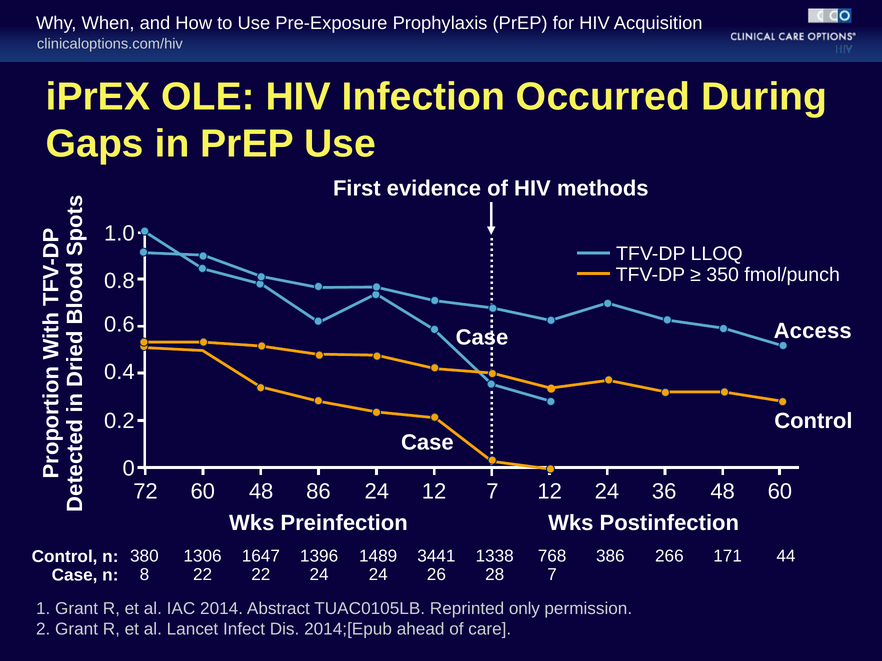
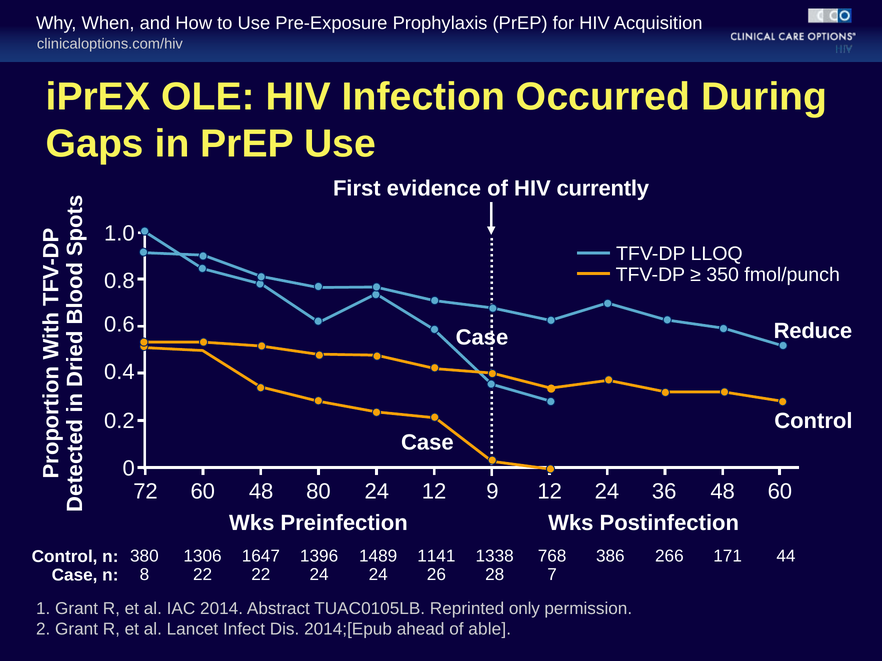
methods: methods -> currently
Access: Access -> Reduce
86: 86 -> 80
12 7: 7 -> 9
3441: 3441 -> 1141
care: care -> able
